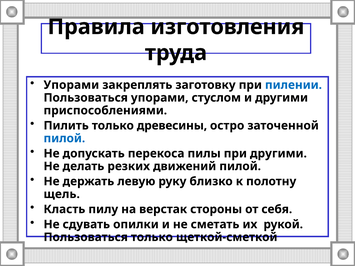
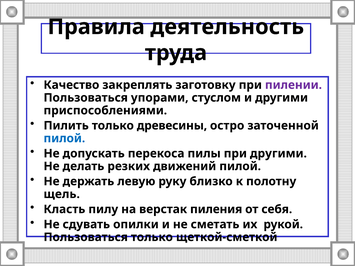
изготовления: изготовления -> деятельность
Упорами at (71, 85): Упорами -> Качество
пилении colour: blue -> purple
стороны: стороны -> пиления
